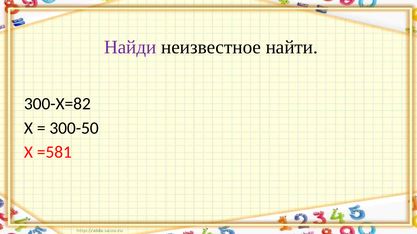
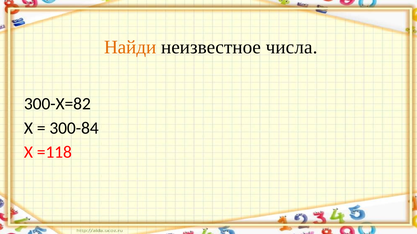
Найди colour: purple -> orange
найти: найти -> числа
300-50: 300-50 -> 300-84
=581: =581 -> =118
